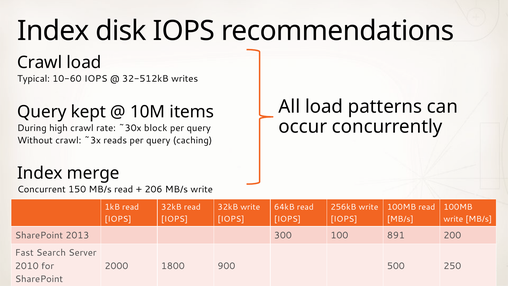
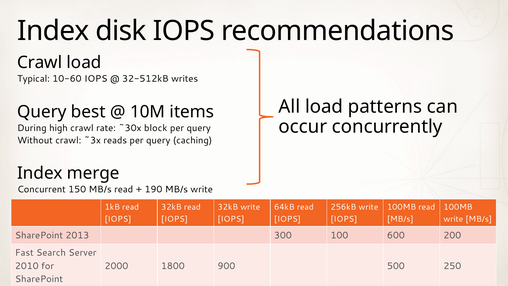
kept: kept -> best
206: 206 -> 190
891: 891 -> 600
